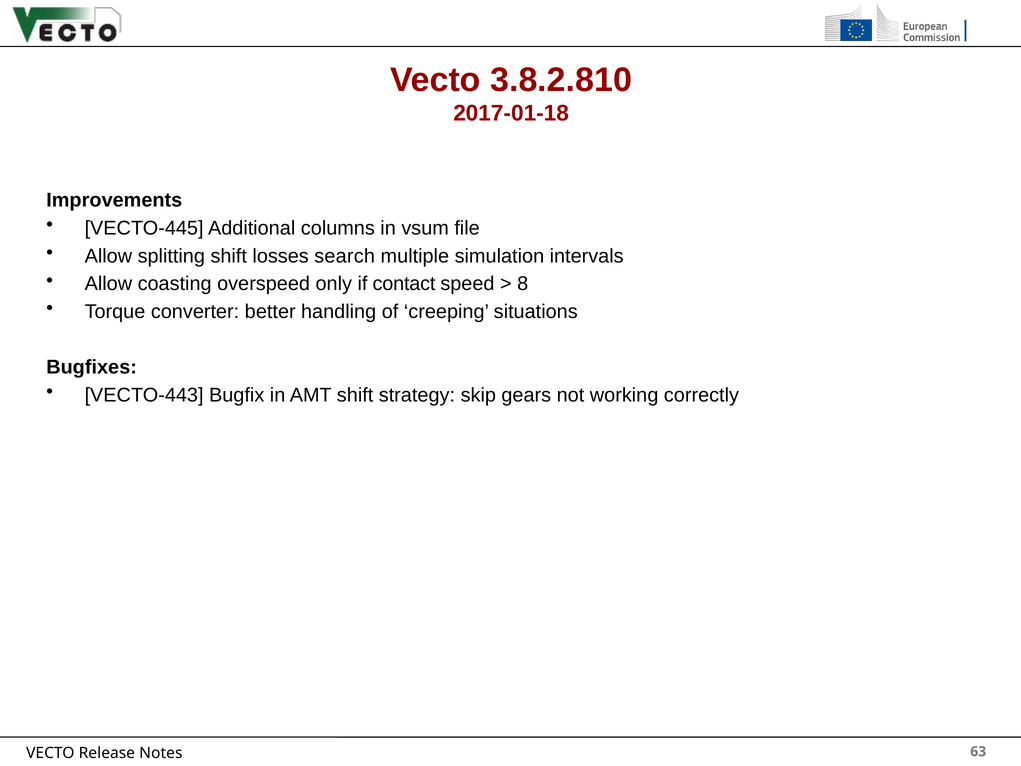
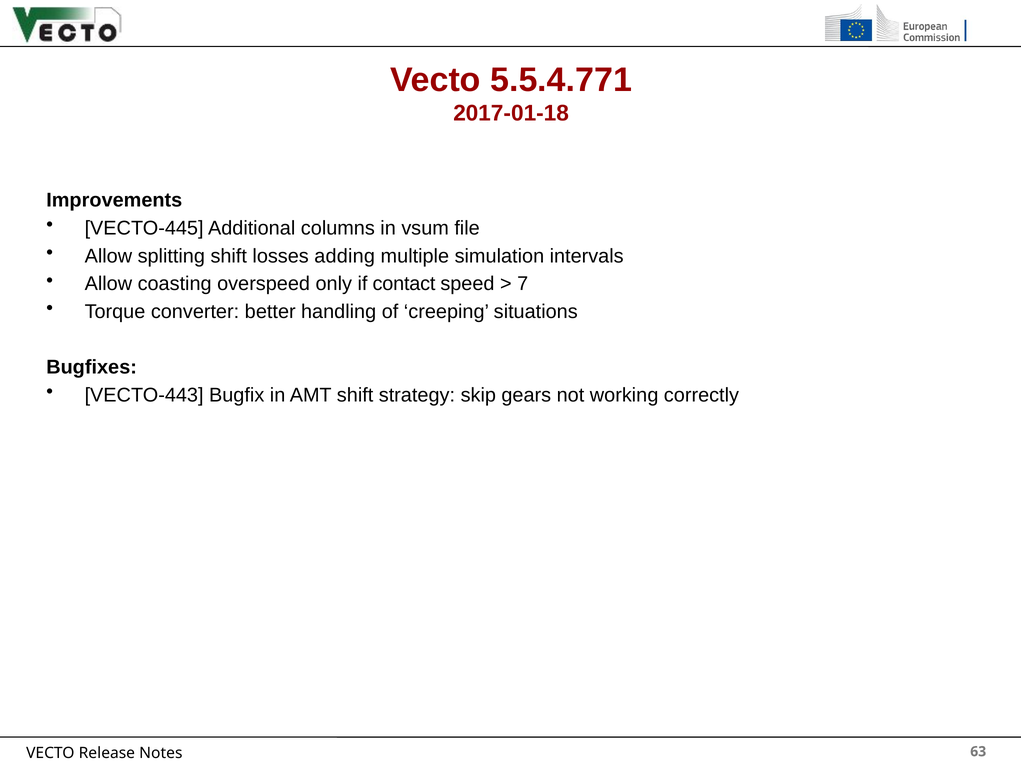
3.8.2.810: 3.8.2.810 -> 5.5.4.771
search: search -> adding
8: 8 -> 7
